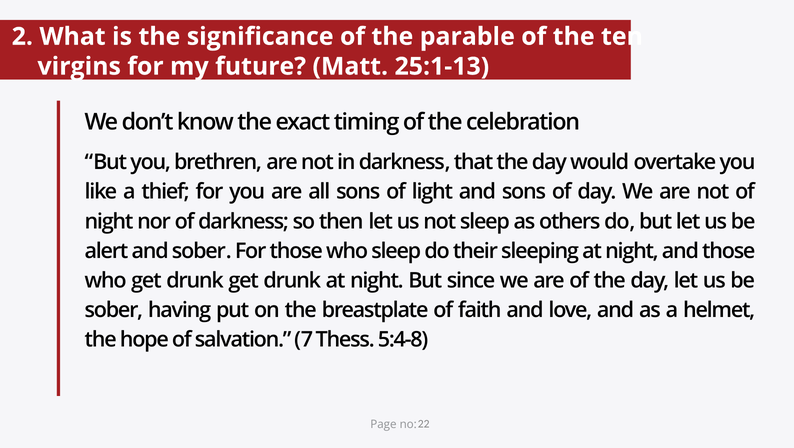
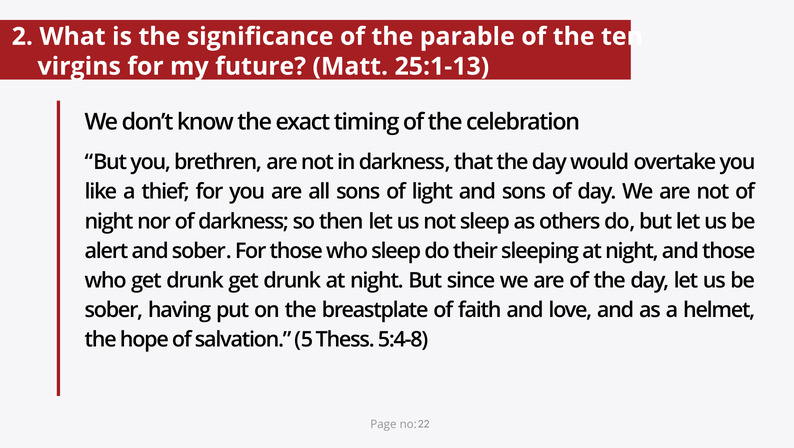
7: 7 -> 5
